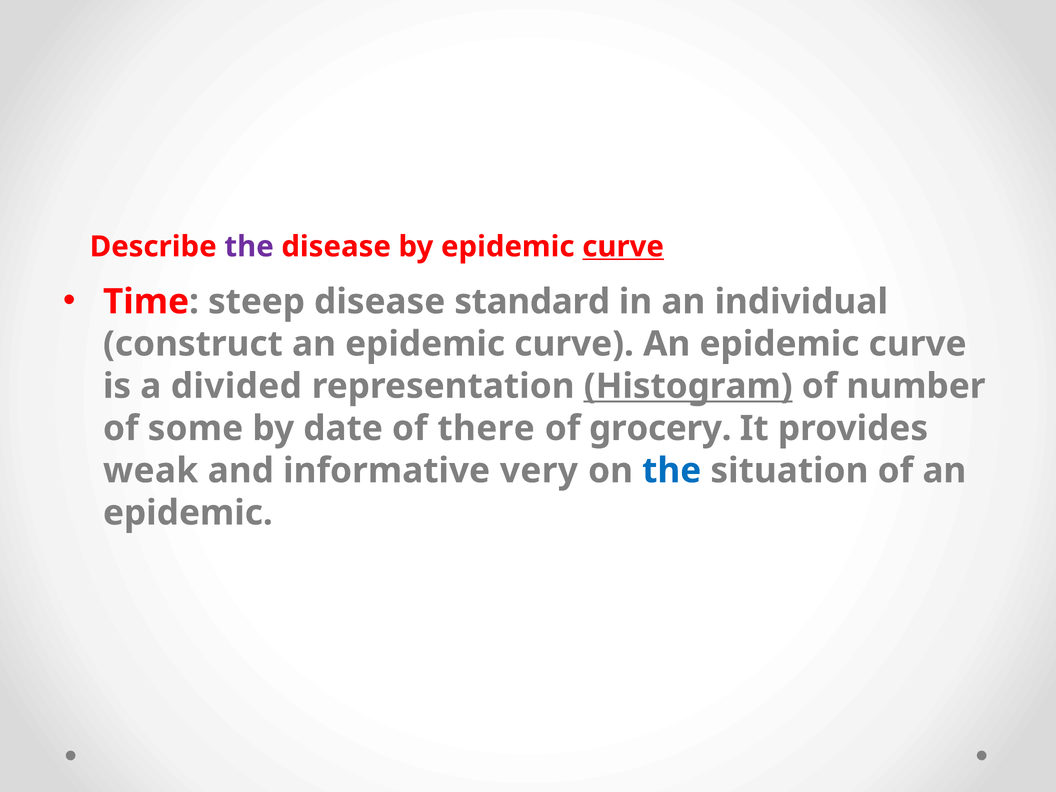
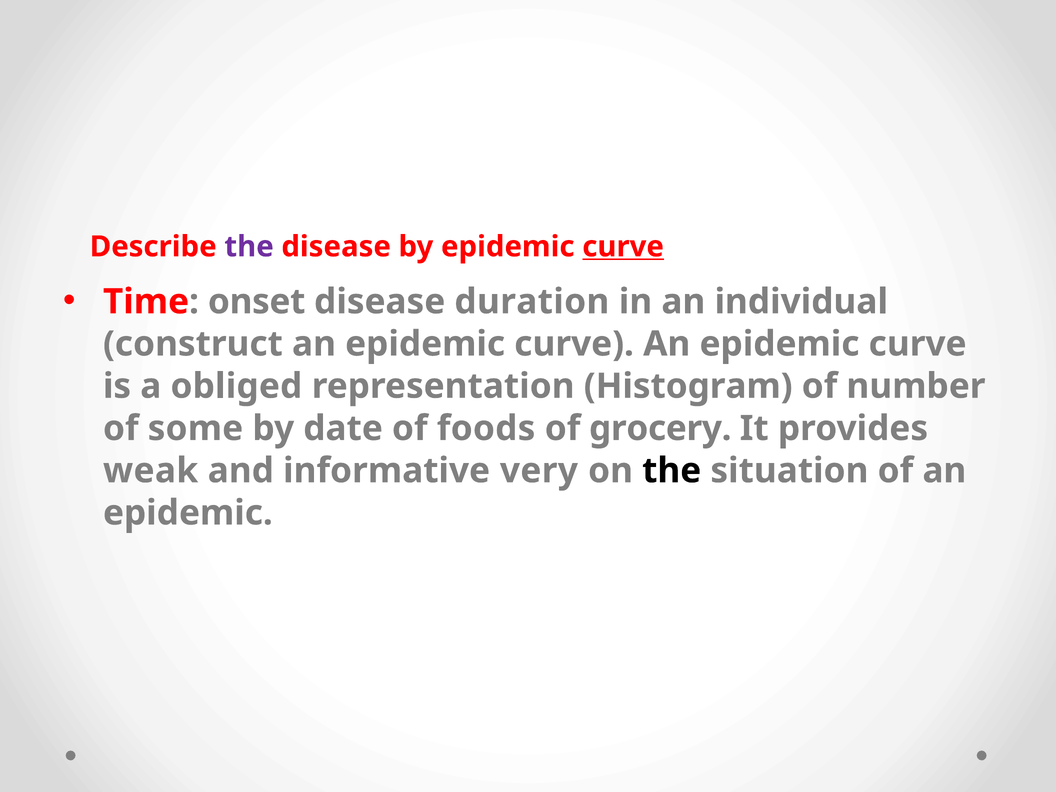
steep: steep -> onset
standard: standard -> duration
divided: divided -> obliged
Histogram underline: present -> none
there: there -> foods
the at (672, 471) colour: blue -> black
